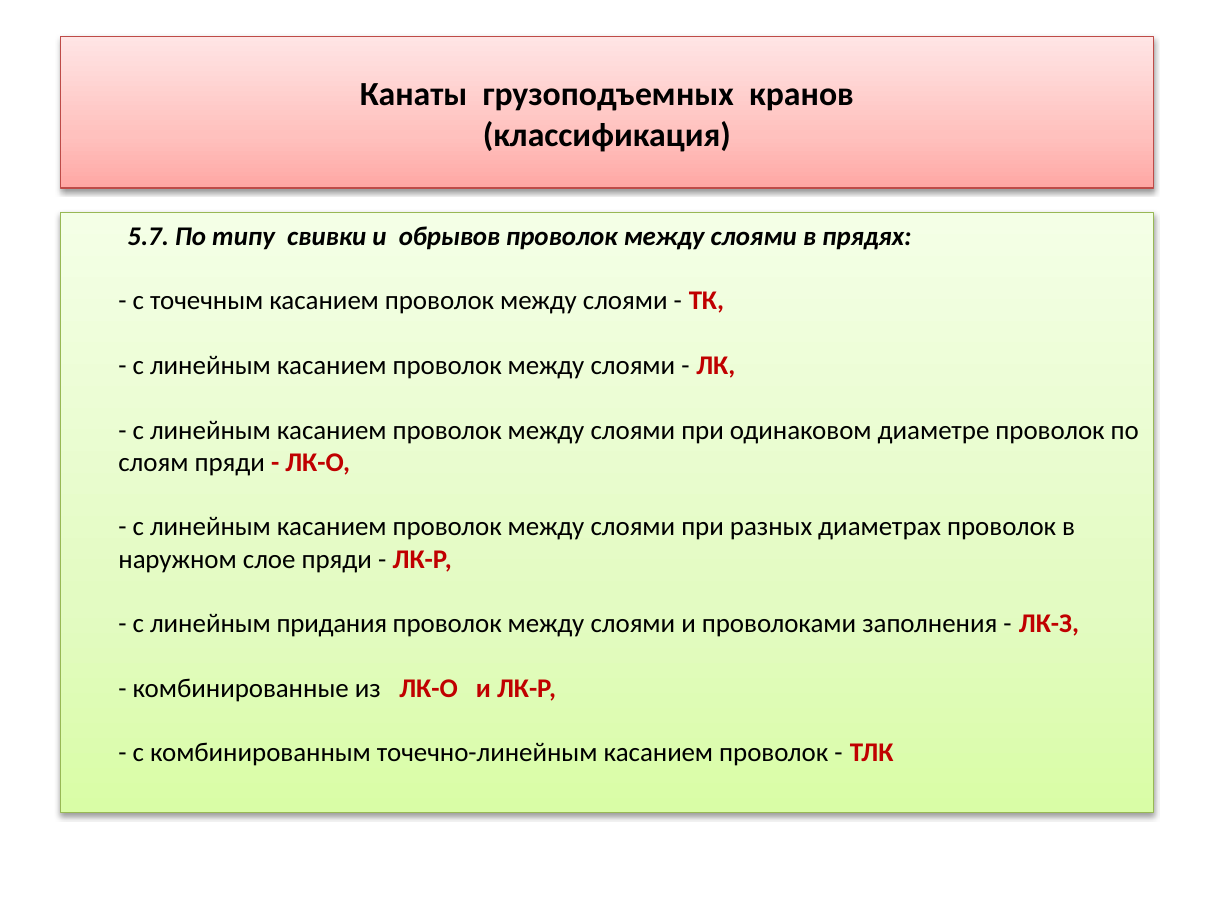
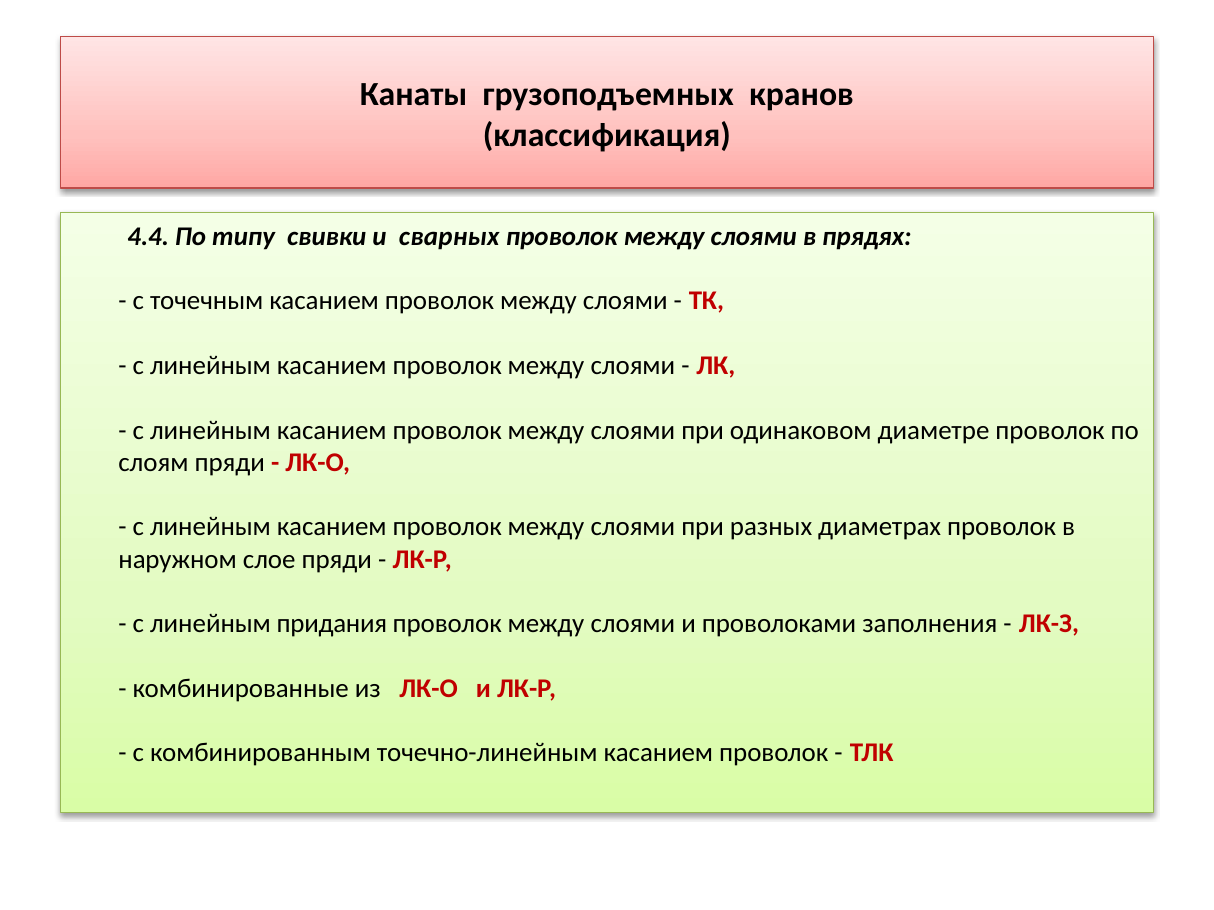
5.7: 5.7 -> 4.4
обрывов: обрывов -> сварных
